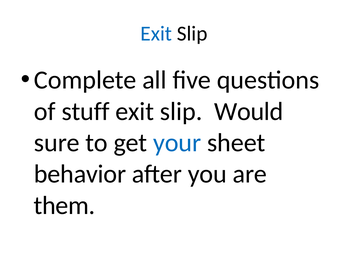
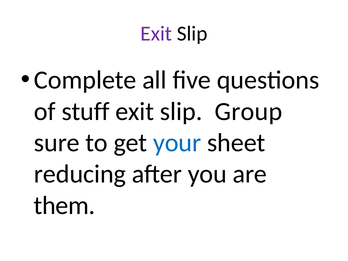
Exit at (156, 34) colour: blue -> purple
Would: Would -> Group
behavior: behavior -> reducing
